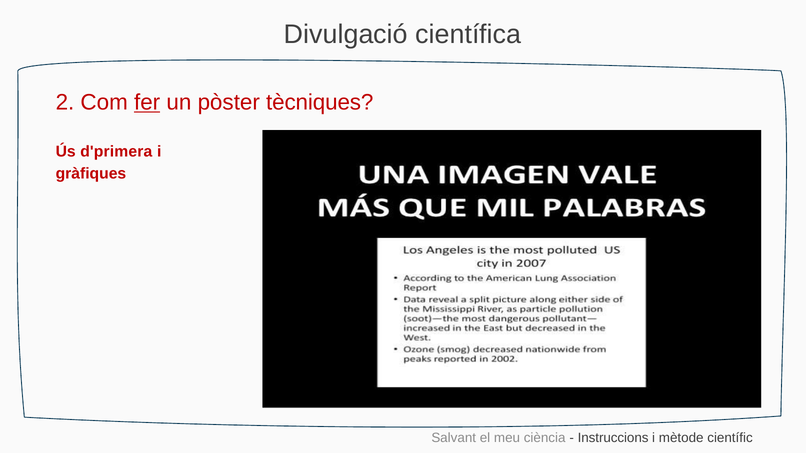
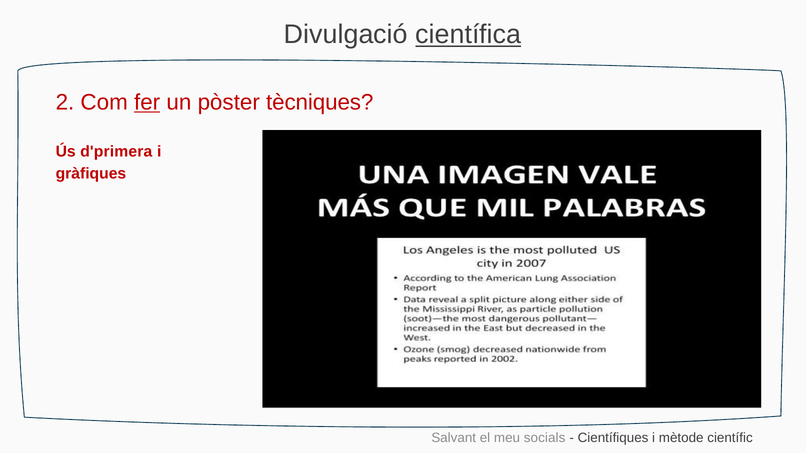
científica underline: none -> present
ciència: ciència -> socials
Instruccions: Instruccions -> Científiques
